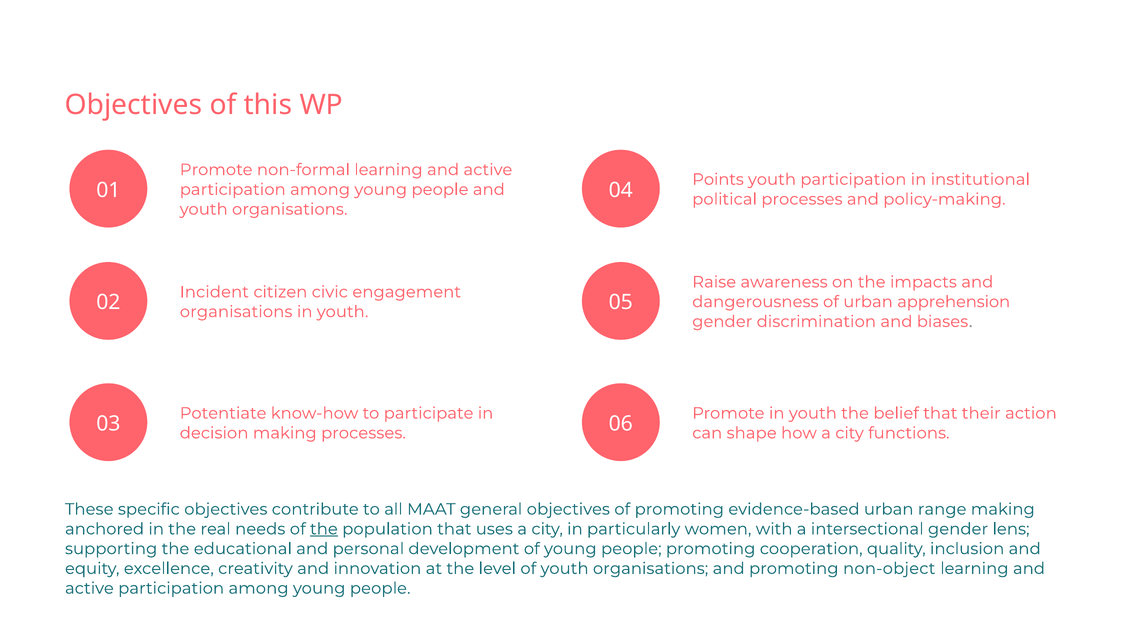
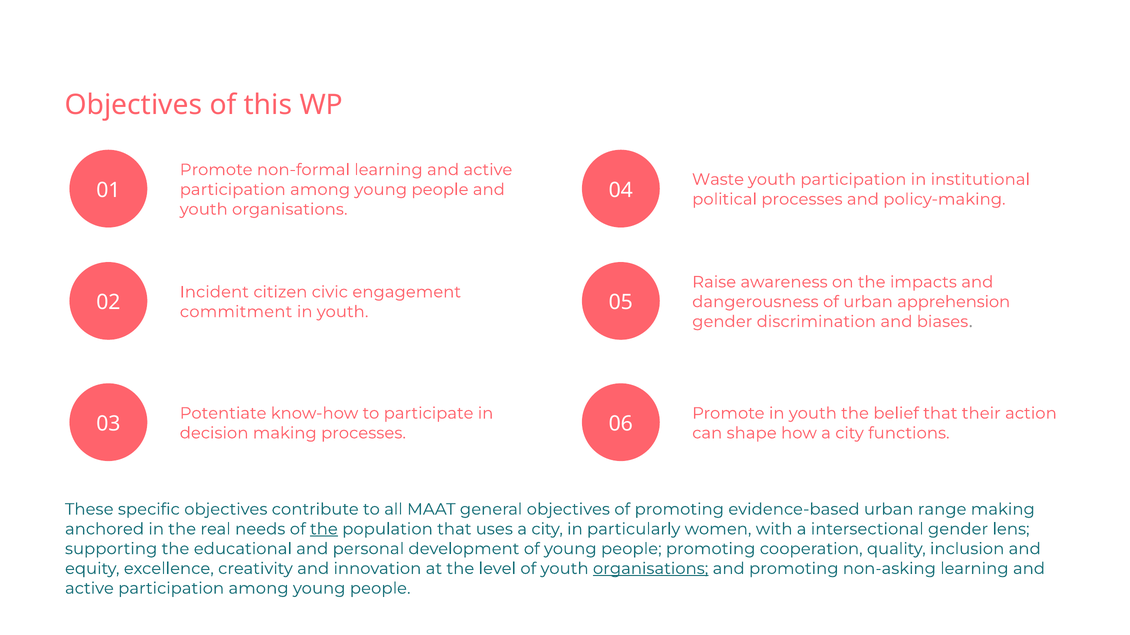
Points: Points -> Waste
organisations at (236, 312): organisations -> commitment
organisations at (651, 569) underline: none -> present
non-object: non-object -> non-asking
